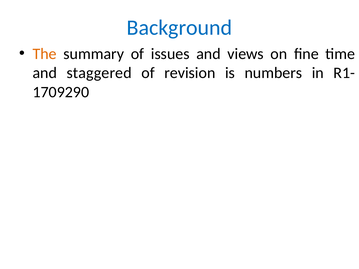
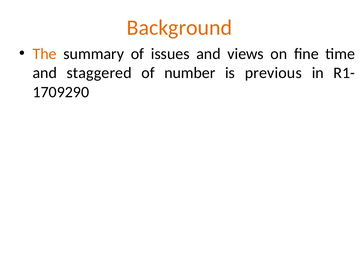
Background colour: blue -> orange
revision: revision -> number
numbers: numbers -> previous
